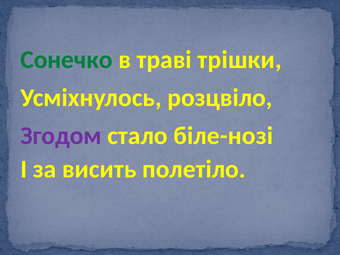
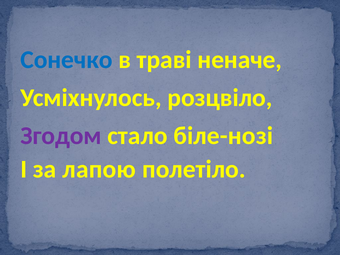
Сонечко colour: green -> blue
трішки: трішки -> неначе
висить: висить -> лапою
